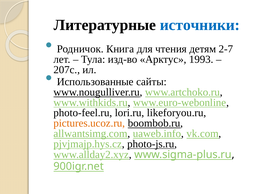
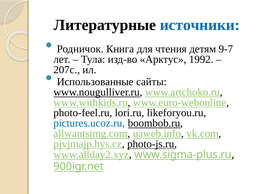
2-7: 2-7 -> 9-7
1993: 1993 -> 1992
pictures.ucoz.ru colour: orange -> blue
